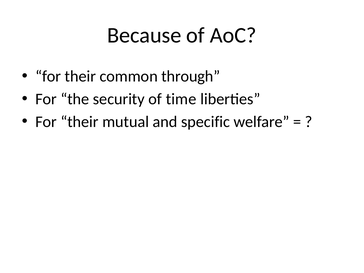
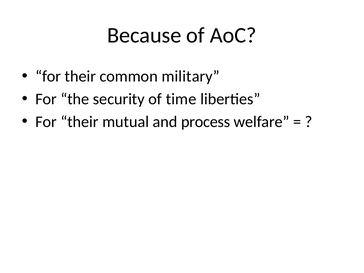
through: through -> military
specific: specific -> process
